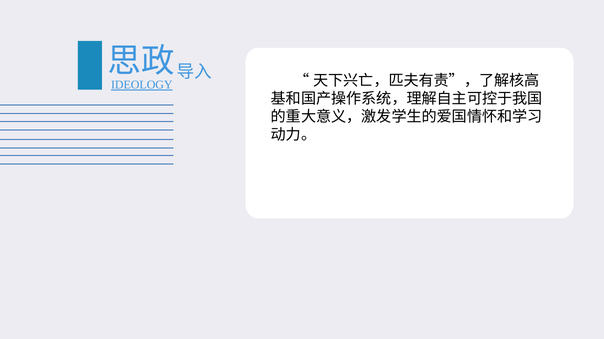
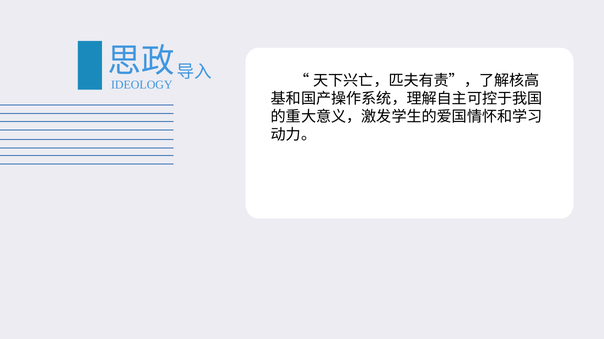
IDEOLOGY underline: present -> none
